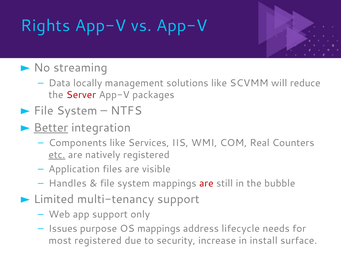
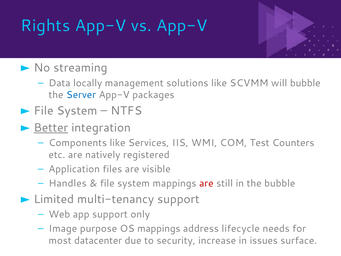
will reduce: reduce -> bubble
Server colour: red -> blue
Real: Real -> Test
etc underline: present -> none
Issues: Issues -> Image
most registered: registered -> datacenter
install: install -> issues
